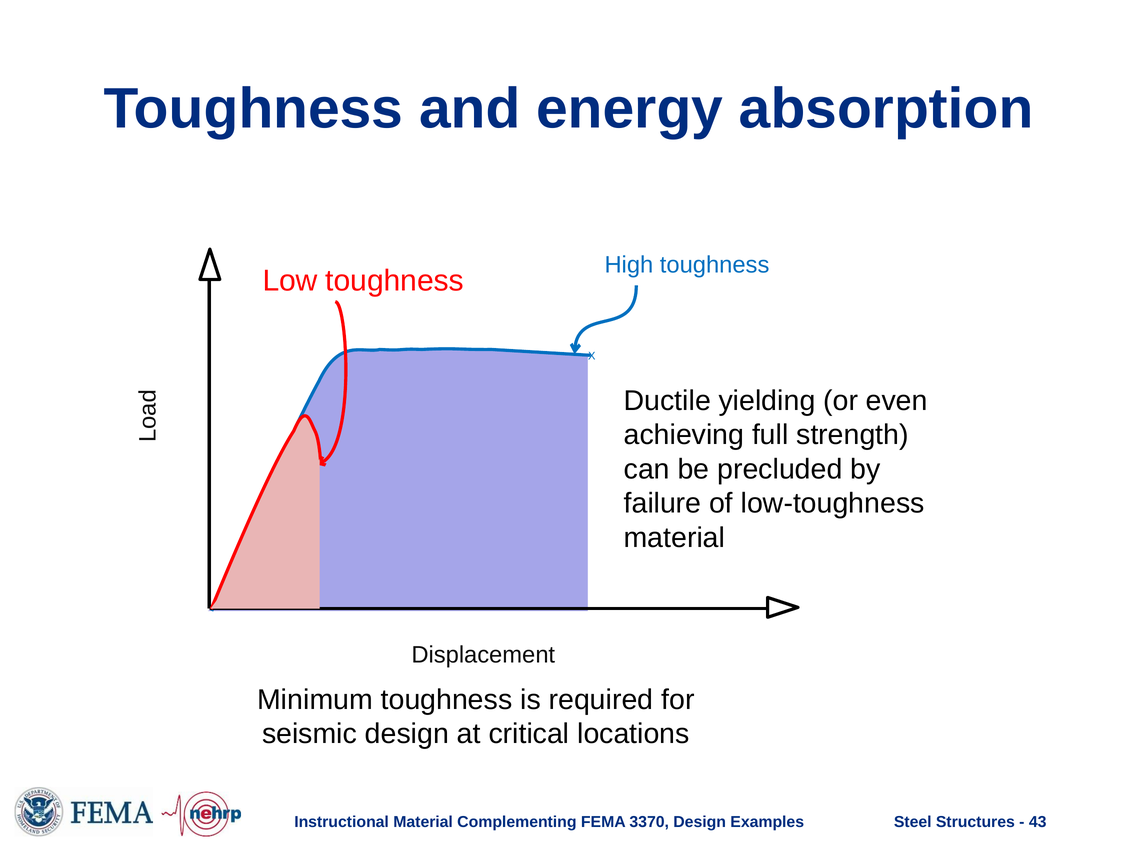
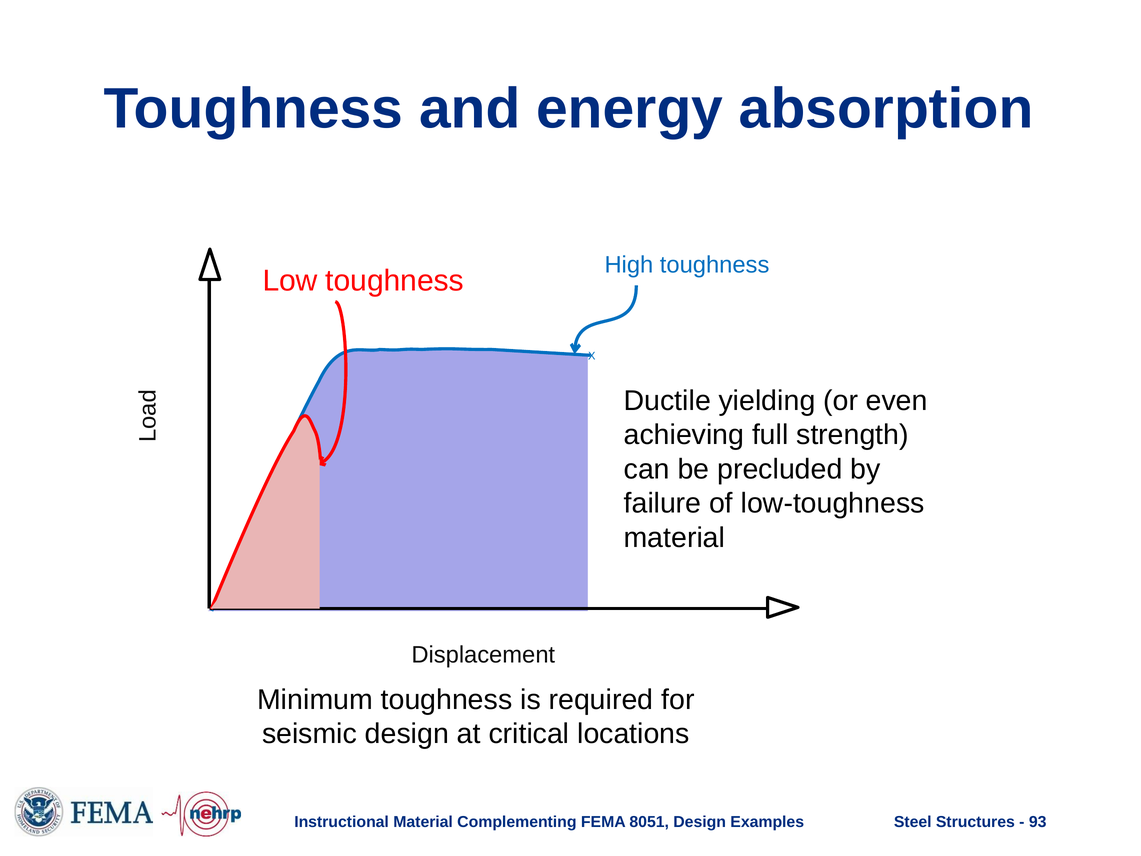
3370: 3370 -> 8051
43: 43 -> 93
